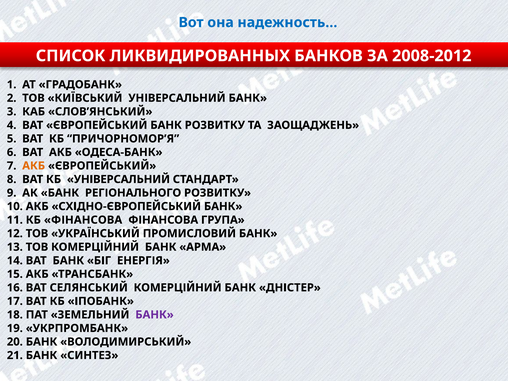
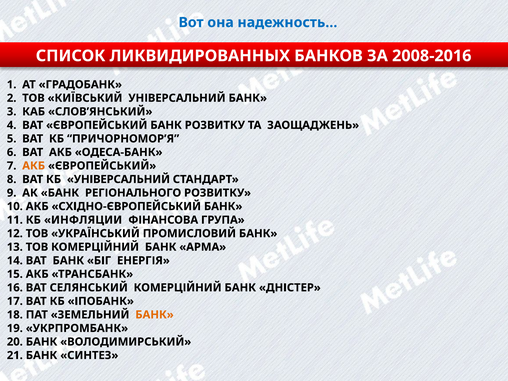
2008-2012: 2008-2012 -> 2008-2016
КБ ФІНАНСОВА: ФІНАНСОВА -> ИНФЛЯЦИИ
БАНК at (154, 315) colour: purple -> orange
